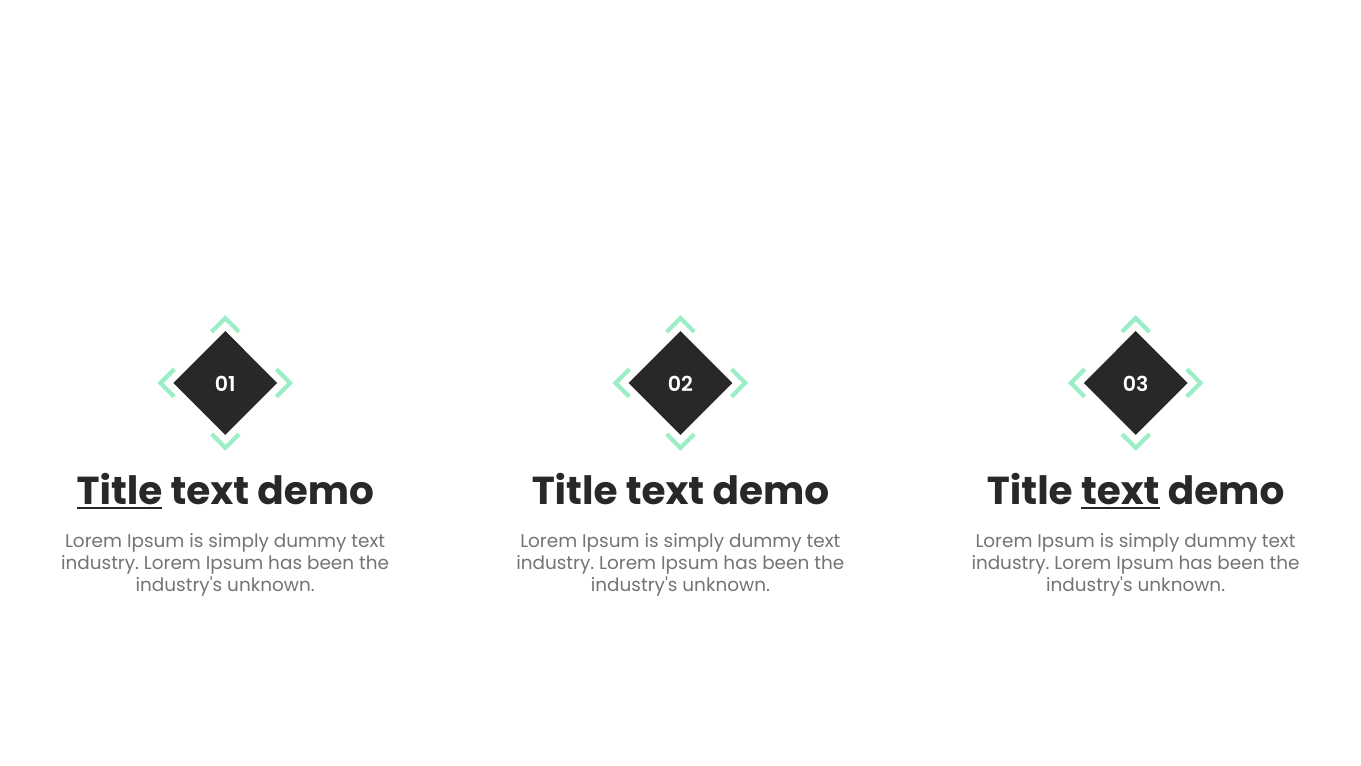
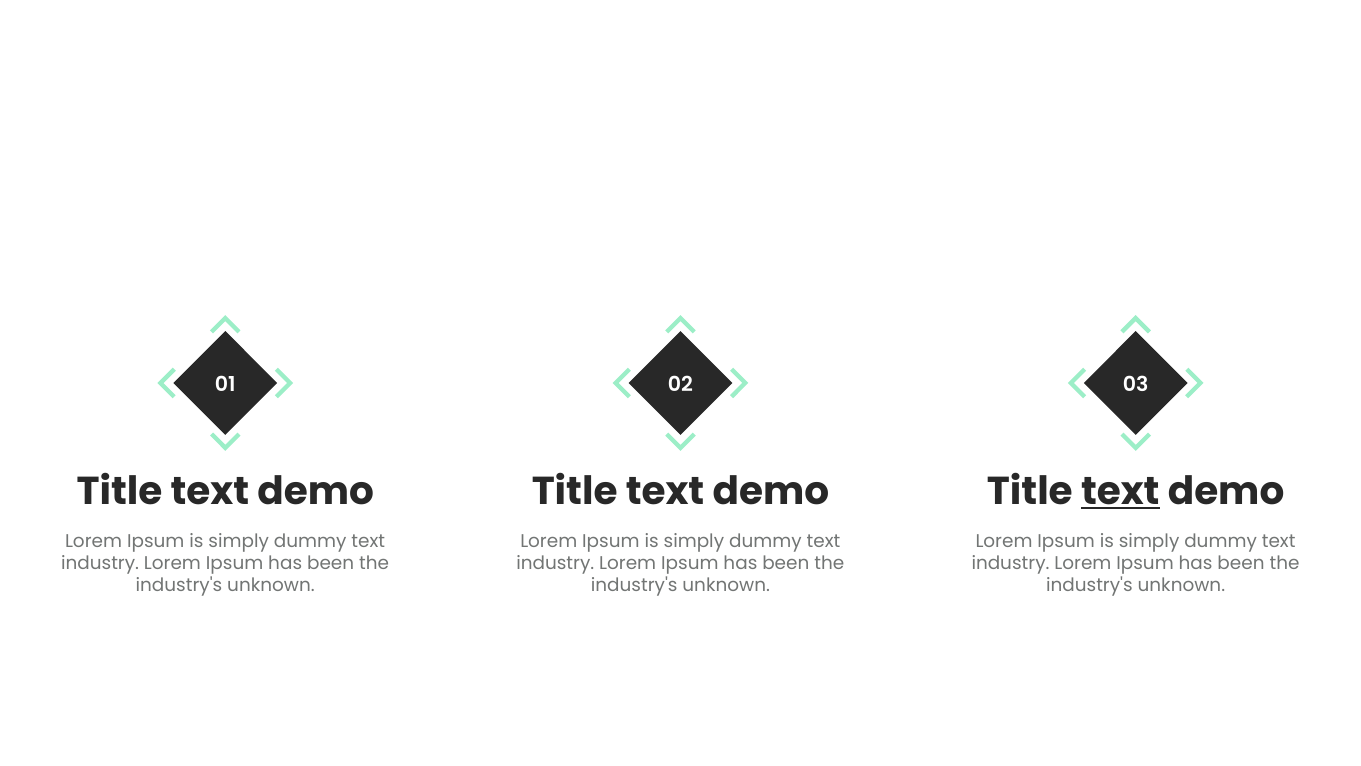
Title at (119, 491) underline: present -> none
